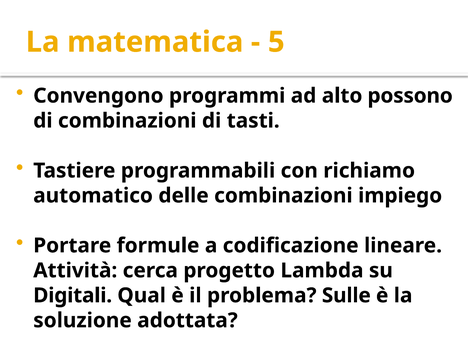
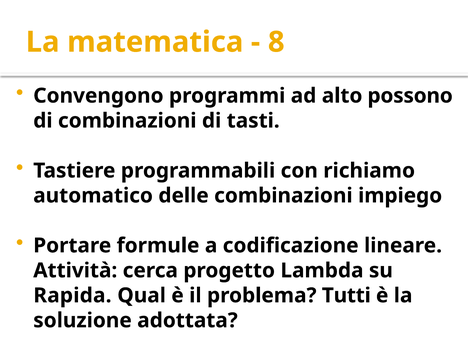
5: 5 -> 8
Digitali: Digitali -> Rapida
Sulle: Sulle -> Tutti
